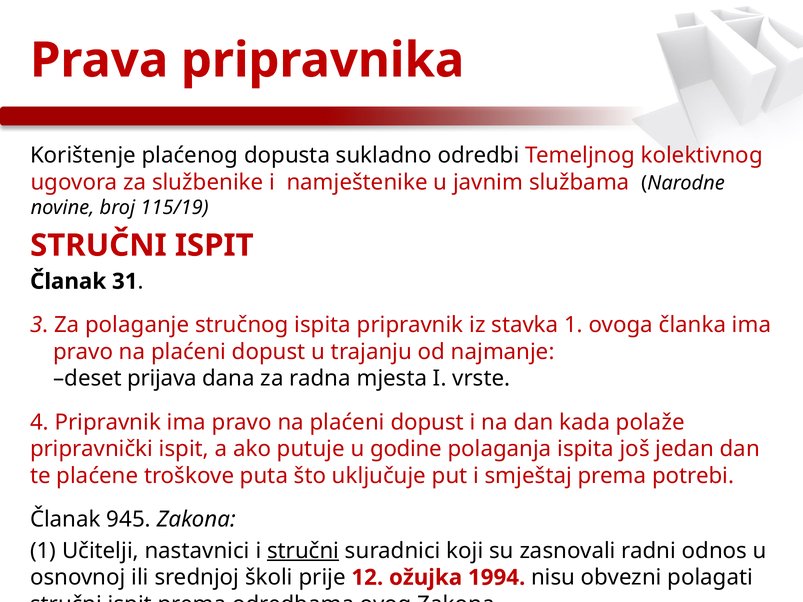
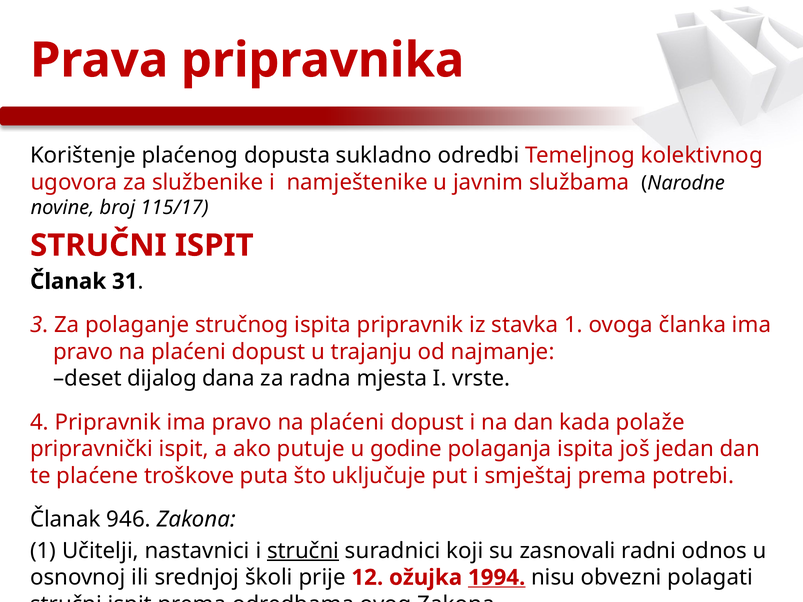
115/19: 115/19 -> 115/17
prijava: prijava -> dijalog
945: 945 -> 946
1994 underline: none -> present
